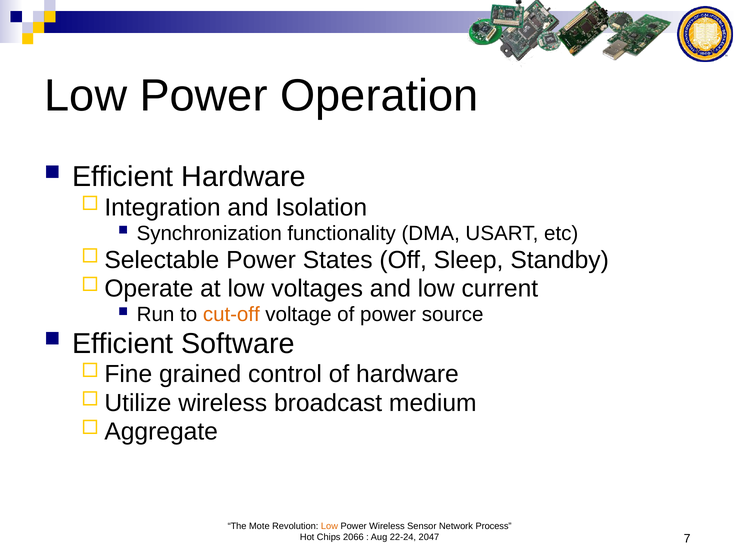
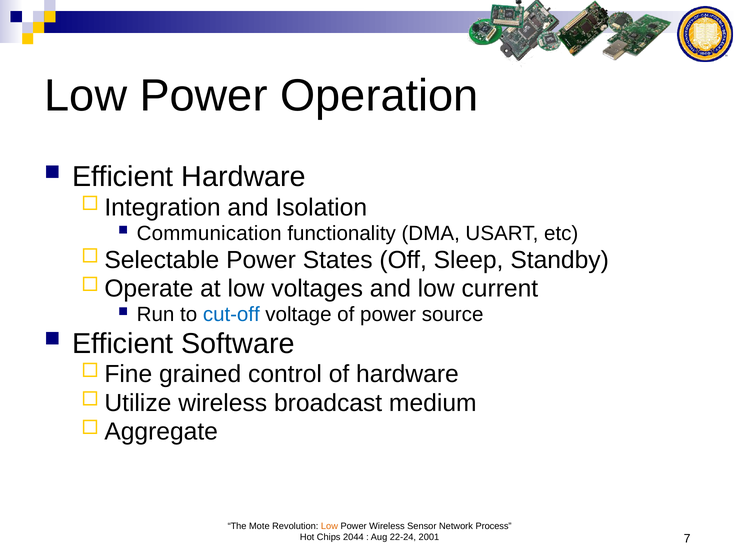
Synchronization: Synchronization -> Communication
cut-off colour: orange -> blue
2066: 2066 -> 2044
2047: 2047 -> 2001
